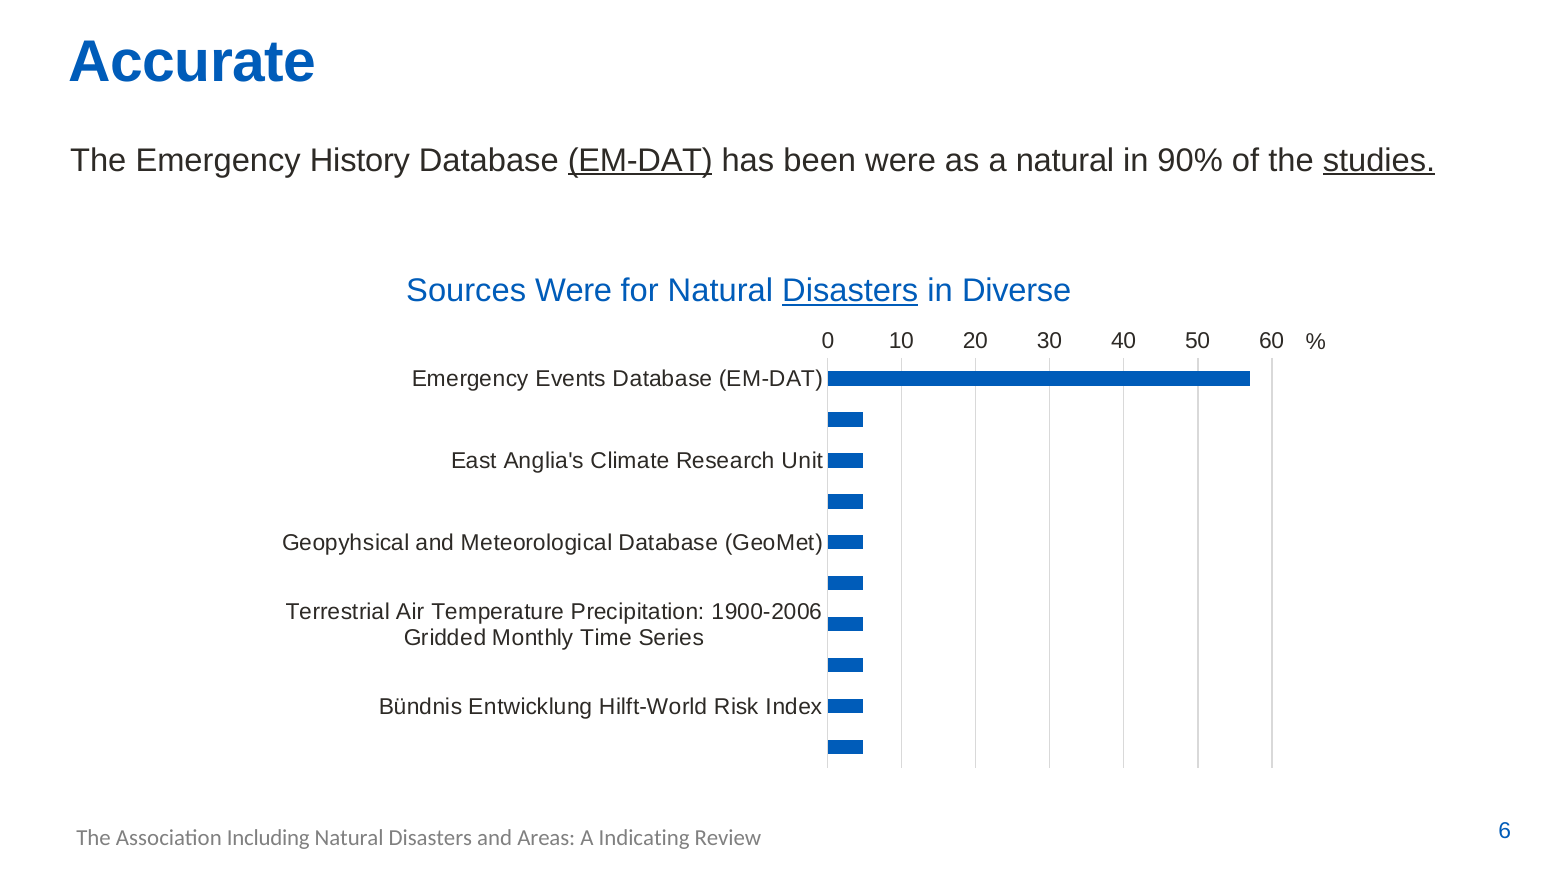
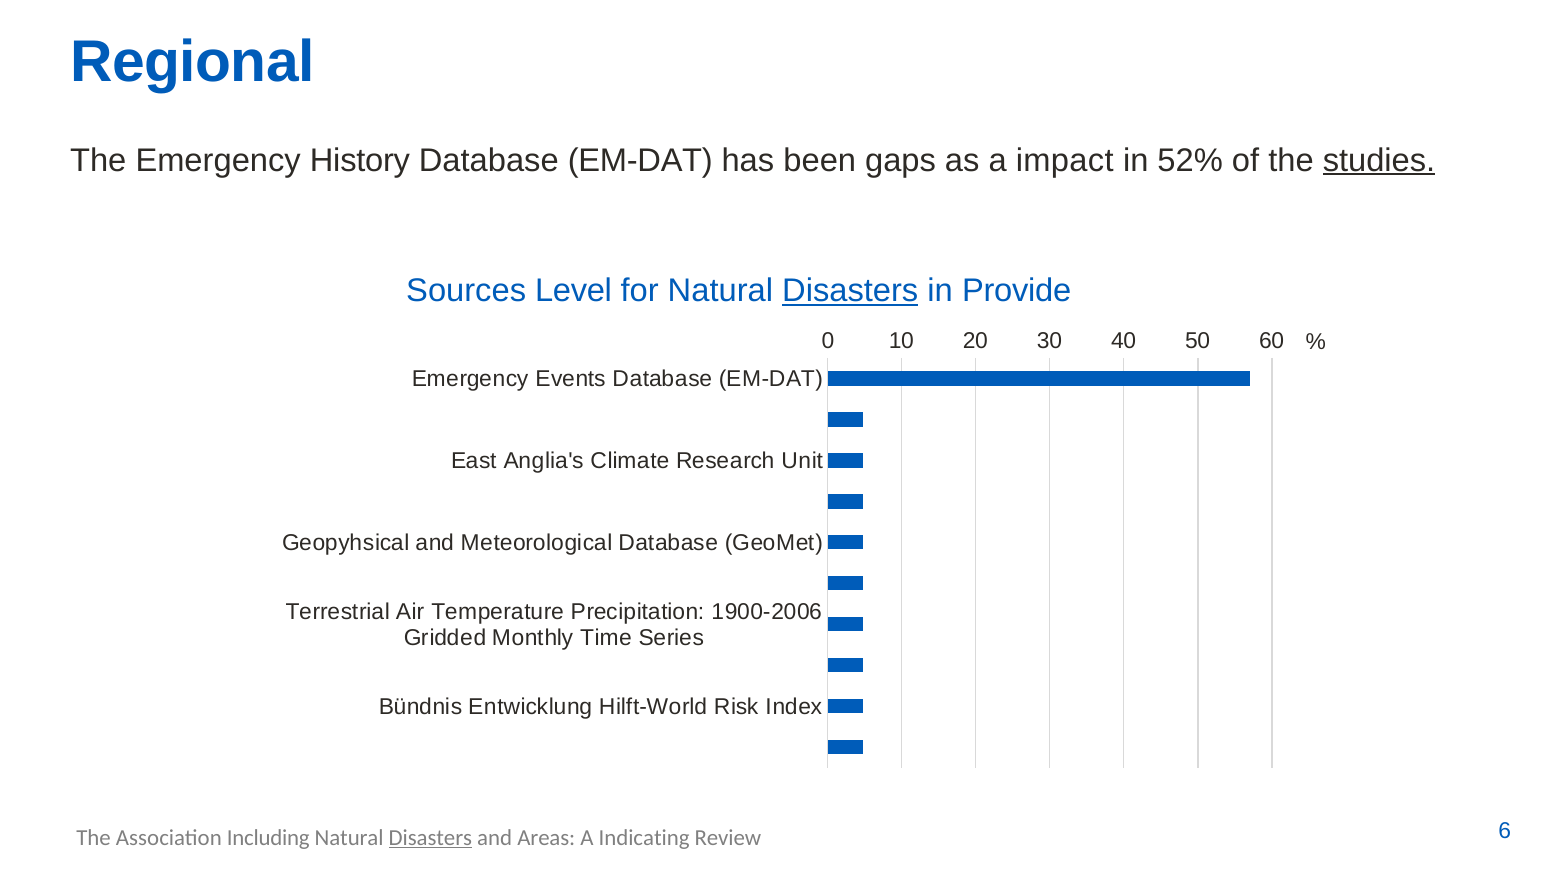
Accurate: Accurate -> Regional
EM-DAT at (640, 160) underline: present -> none
been were: were -> gaps
a natural: natural -> impact
90%: 90% -> 52%
Sources Were: Were -> Level
Diverse: Diverse -> Provide
Disasters at (430, 837) underline: none -> present
